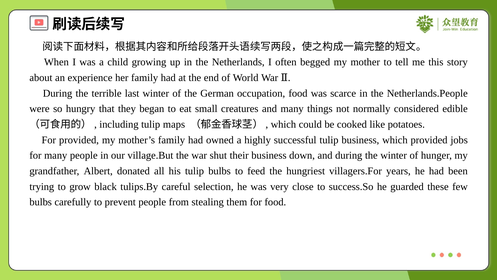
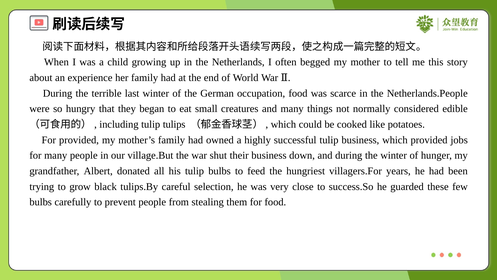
maps: maps -> tulips
